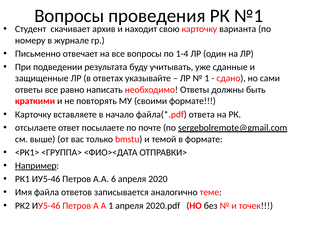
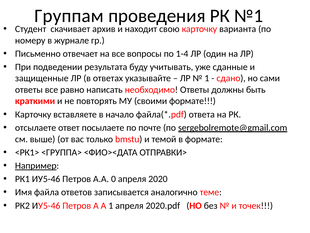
Вопросы at (69, 16): Вопросы -> Группам
6: 6 -> 0
